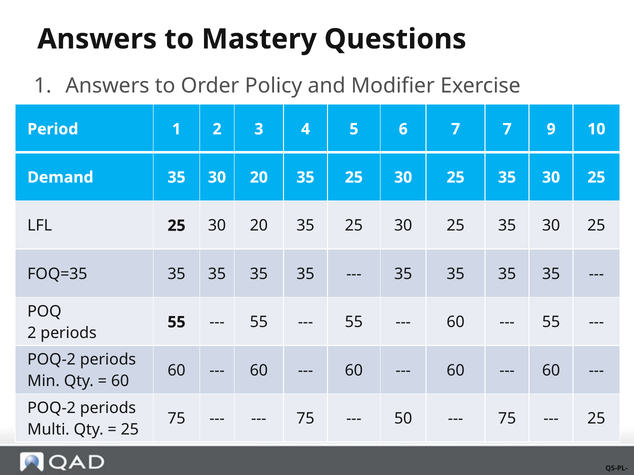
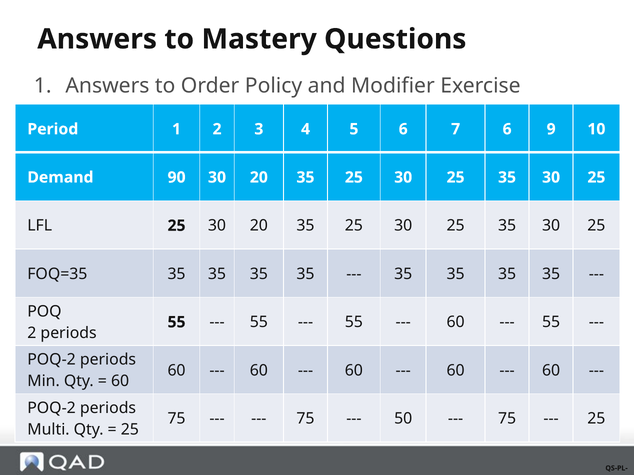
7 7: 7 -> 6
Demand 35: 35 -> 90
